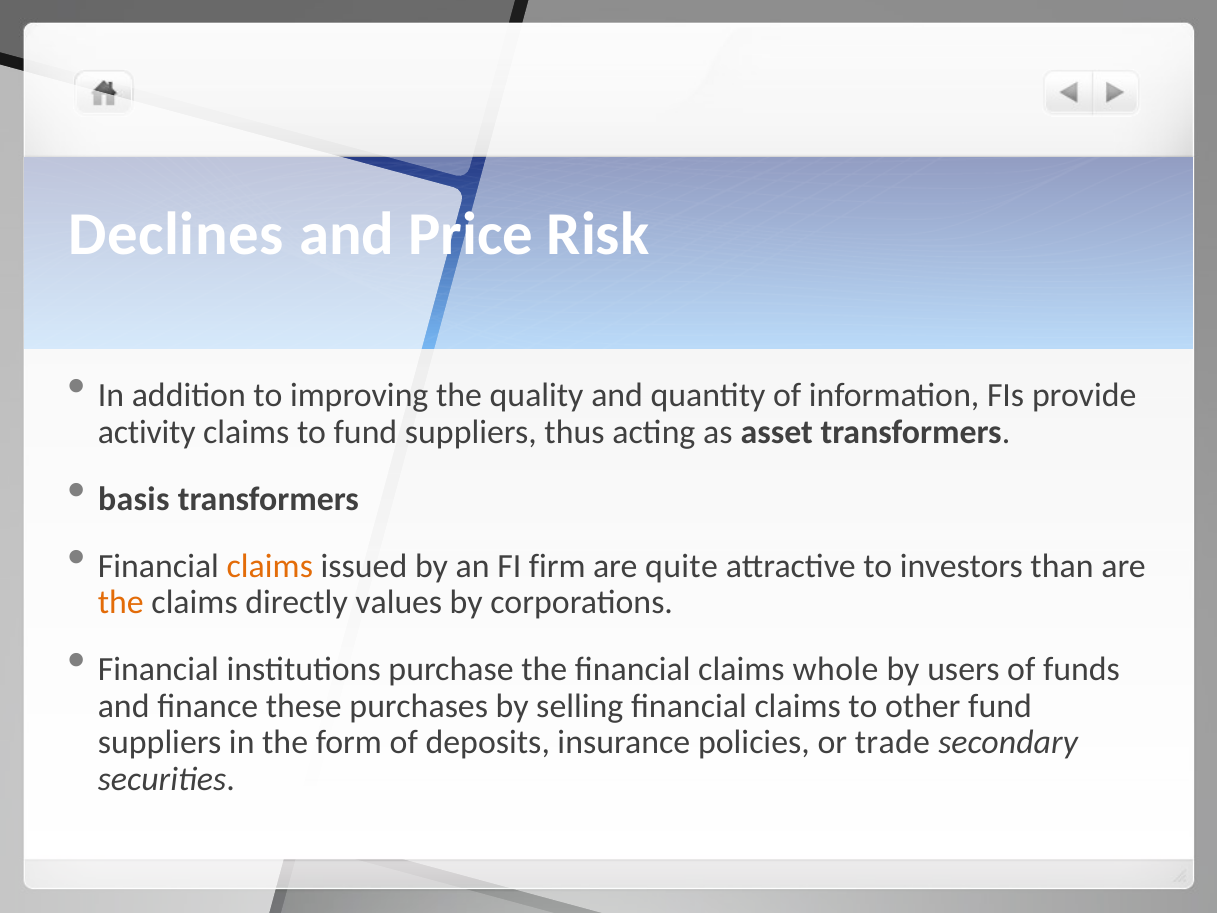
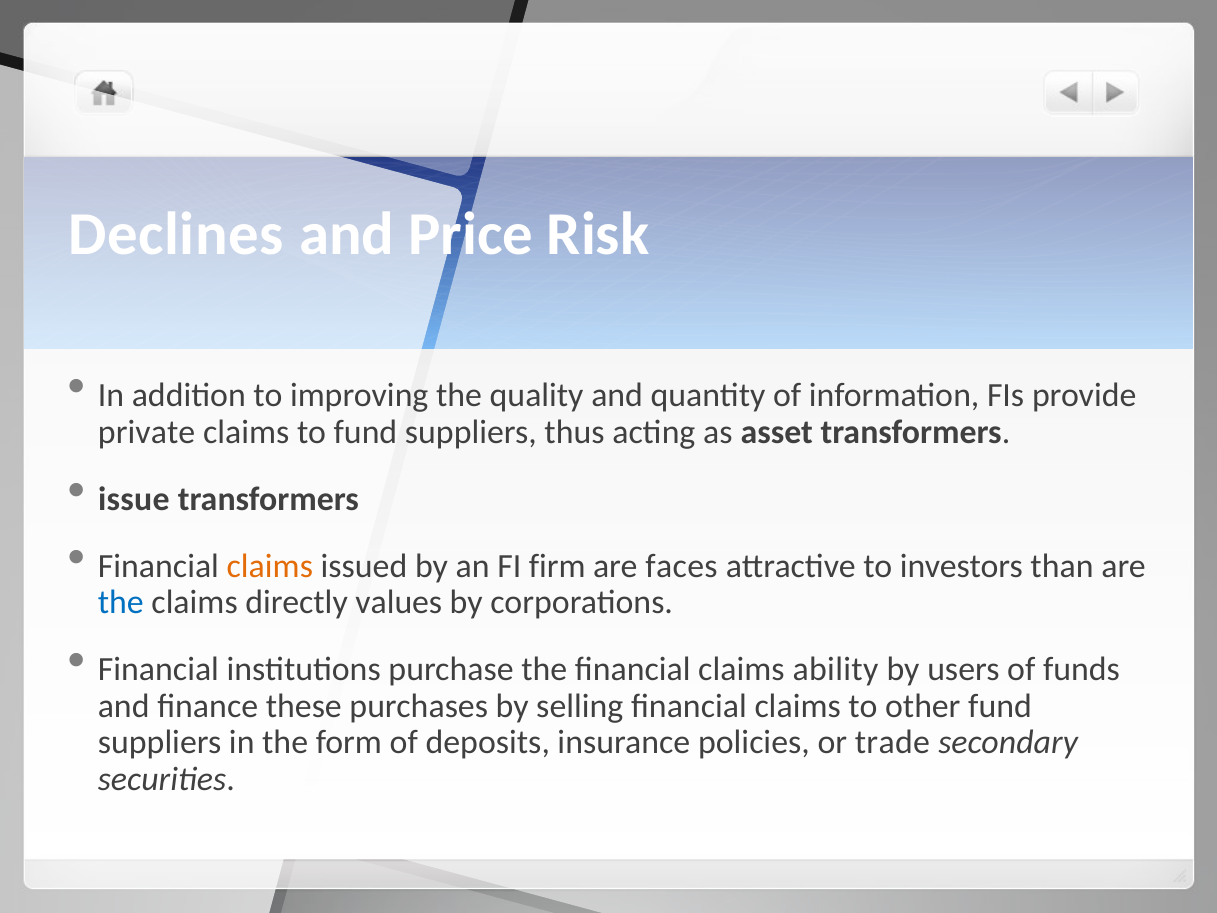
activity: activity -> private
basis: basis -> issue
quite: quite -> faces
the at (121, 603) colour: orange -> blue
whole: whole -> ability
